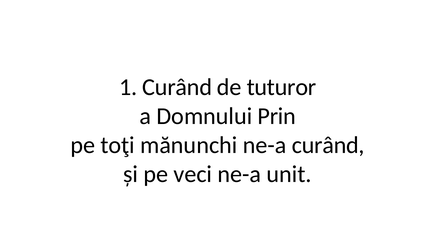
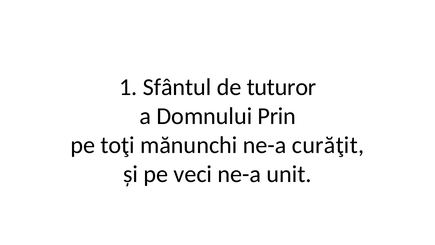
1 Curând: Curând -> Sfântul
ne-a curând: curând -> curăţit
